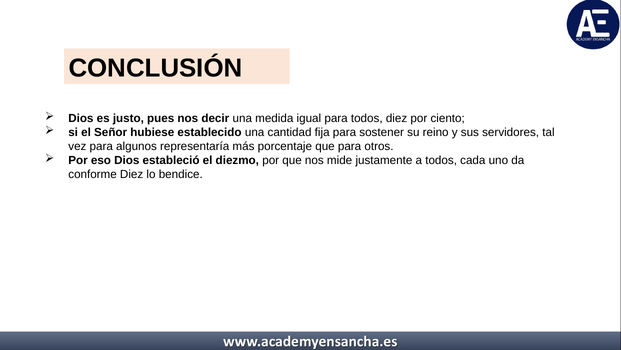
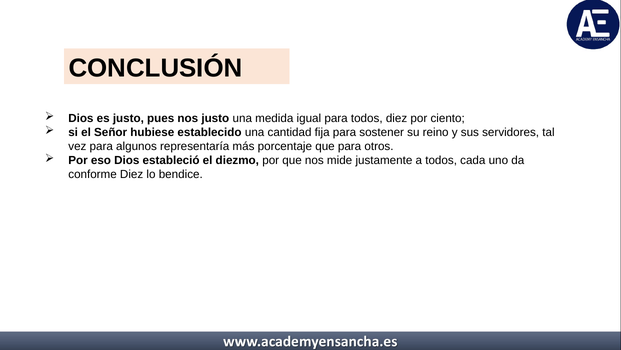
nos decir: decir -> justo
